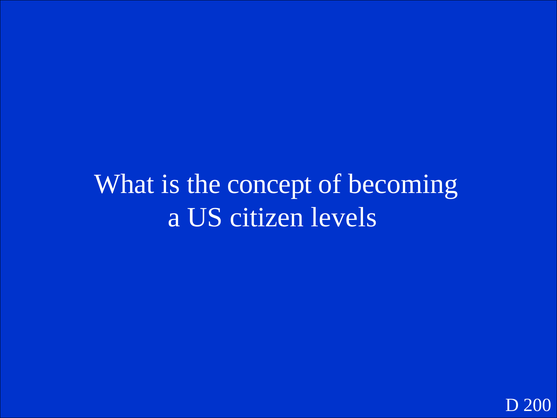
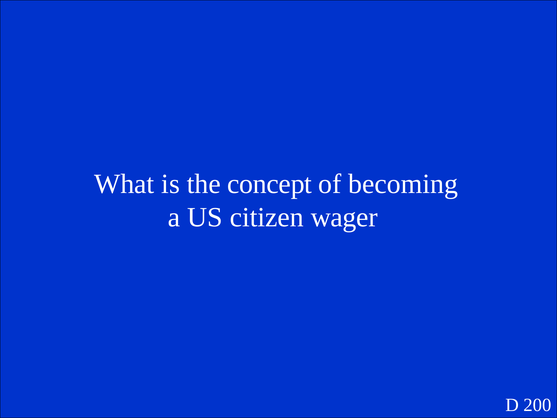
levels: levels -> wager
